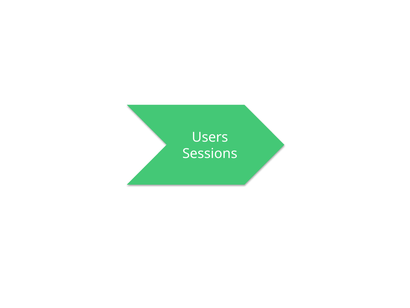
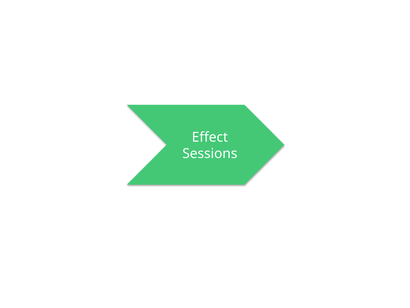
Users: Users -> Effect
